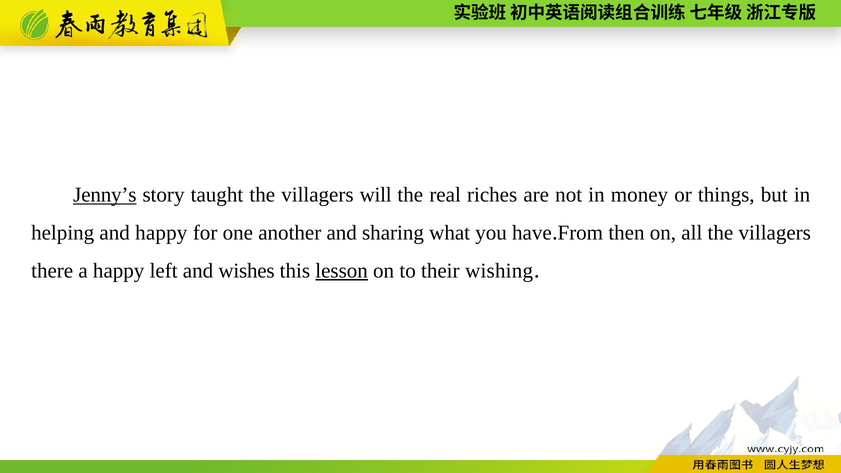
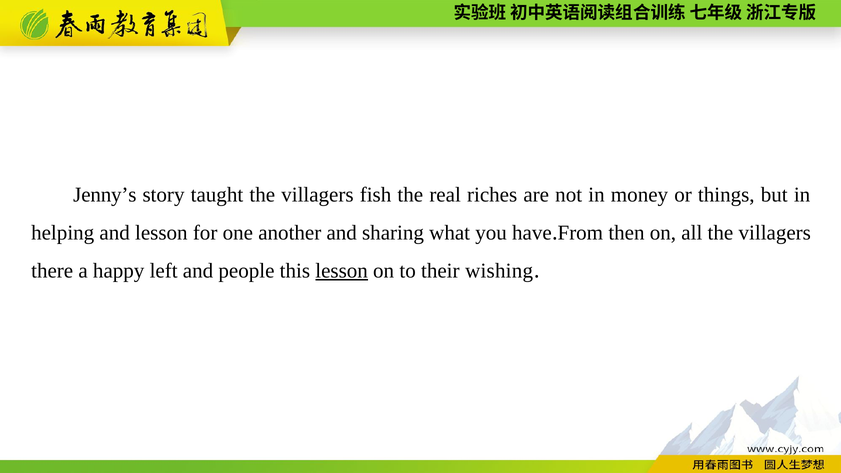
Jenny’s underline: present -> none
will: will -> fish
and happy: happy -> lesson
wishes: wishes -> people
